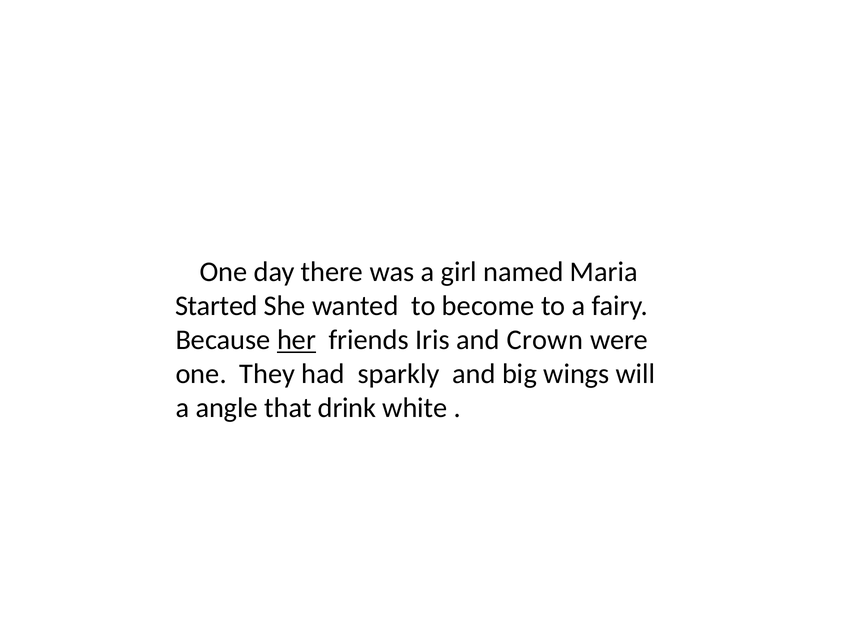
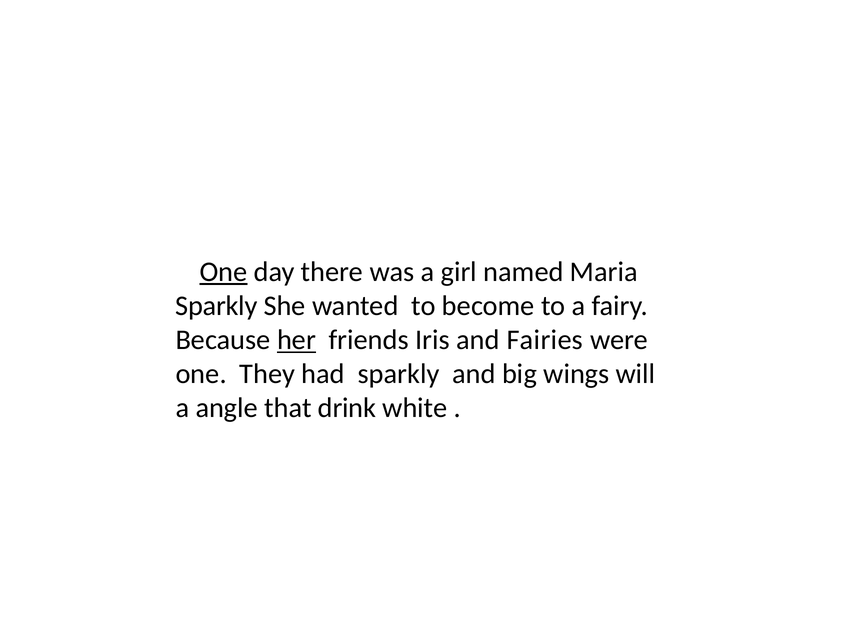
One at (223, 272) underline: none -> present
Started at (216, 306): Started -> Sparkly
Crown: Crown -> Fairies
